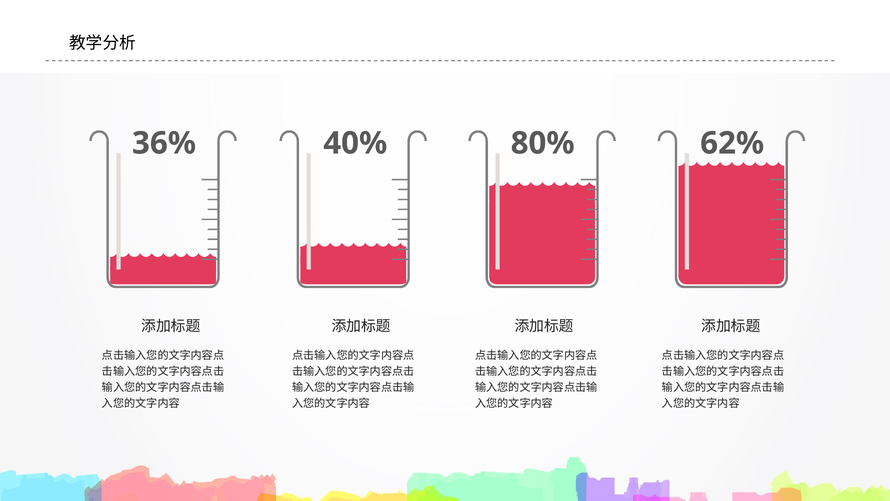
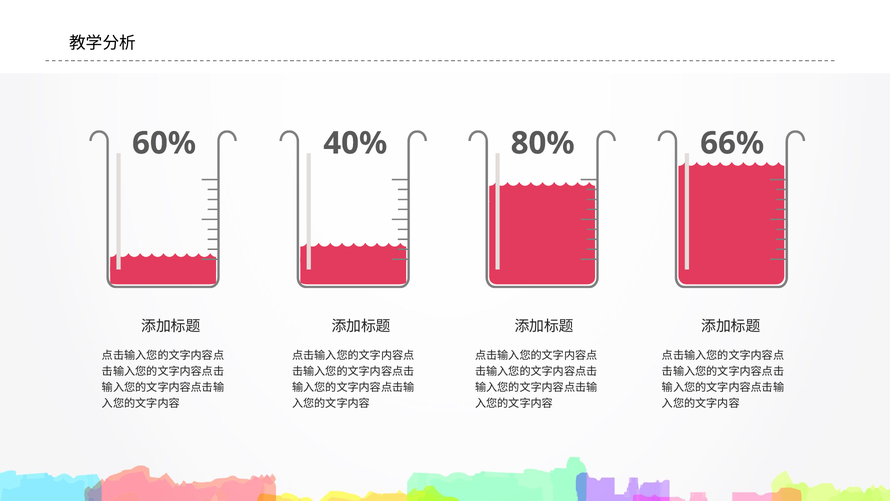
36%: 36% -> 60%
62%: 62% -> 66%
